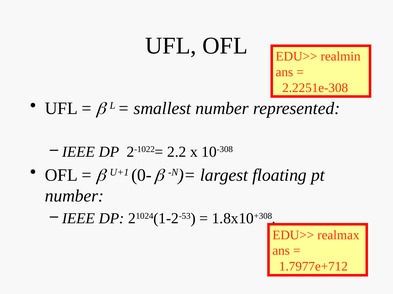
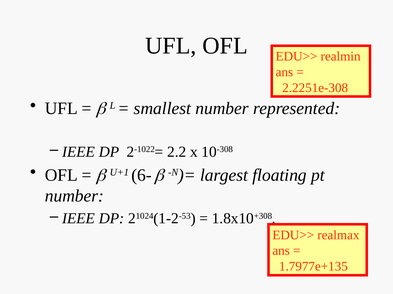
0-: 0- -> 6-
1.7977e+712: 1.7977e+712 -> 1.7977e+135
